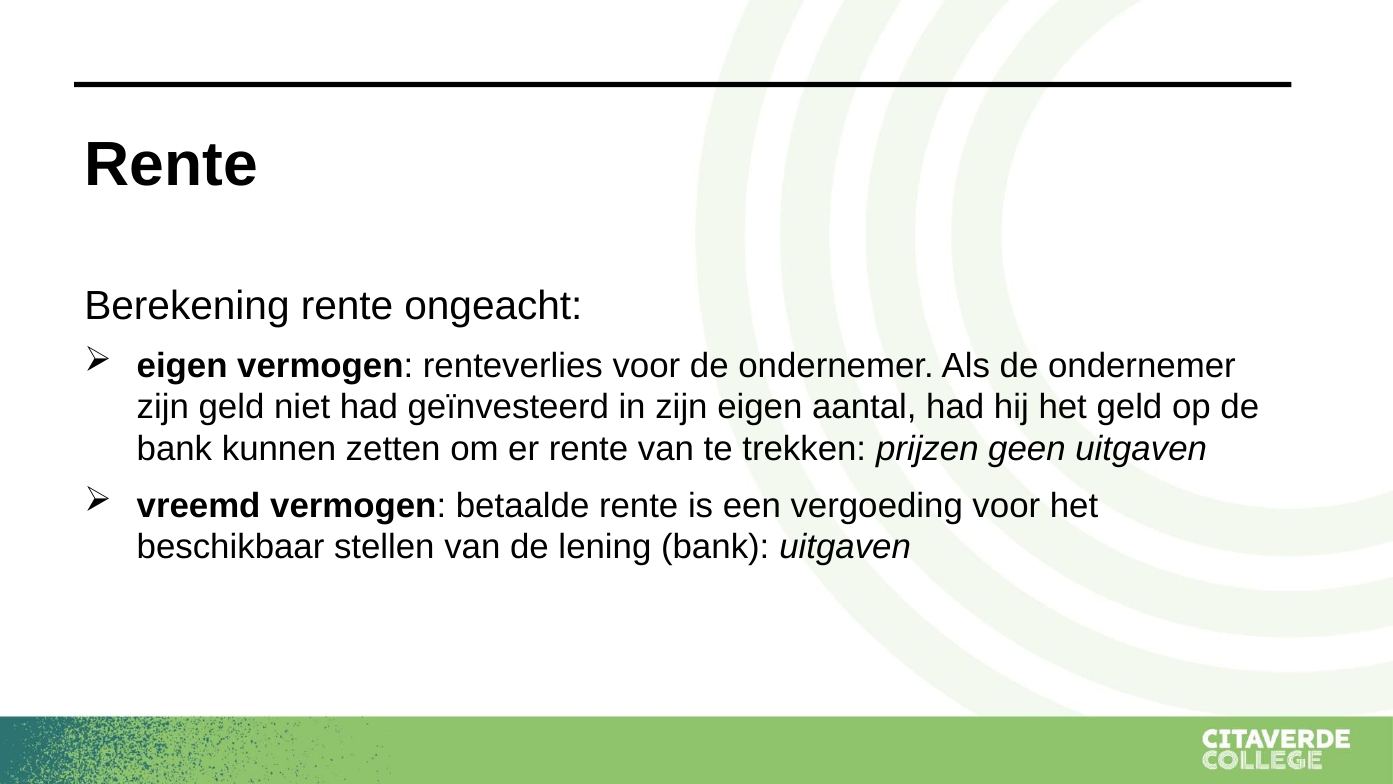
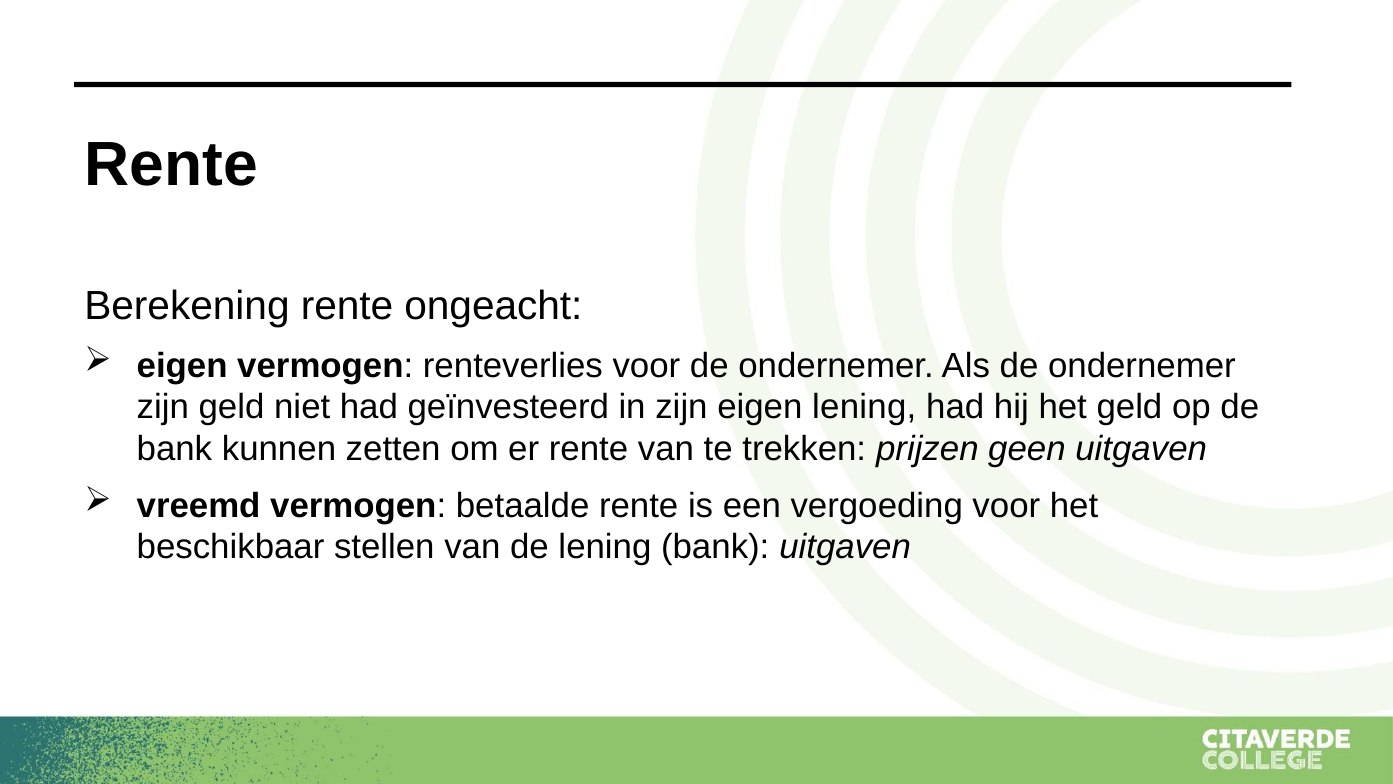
eigen aantal: aantal -> lening
